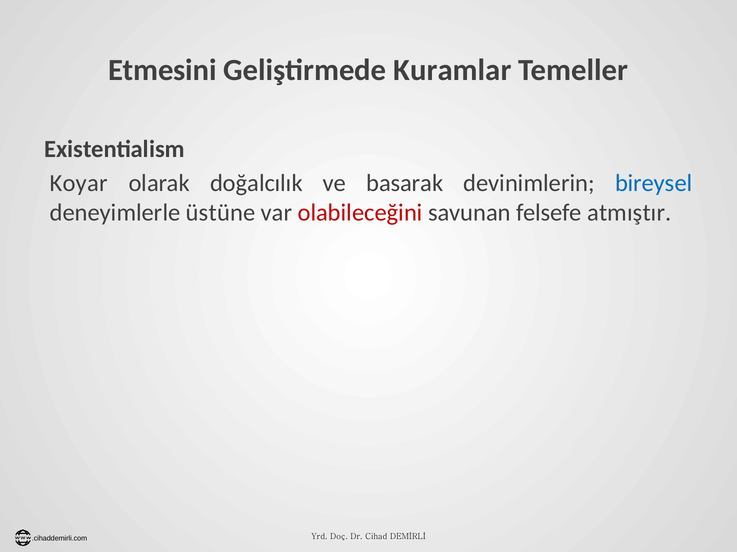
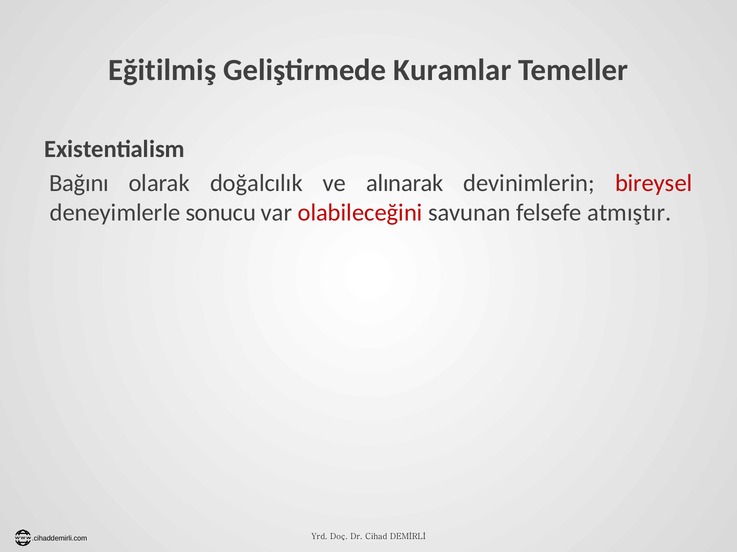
Etmesini: Etmesini -> Eğitilmiş
Koyar: Koyar -> Bağını
basarak: basarak -> alınarak
bireysel colour: blue -> red
üstüne: üstüne -> sonucu
